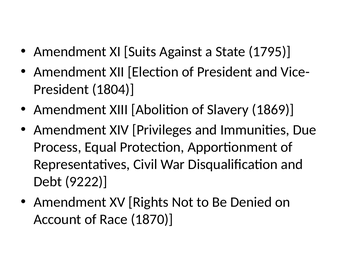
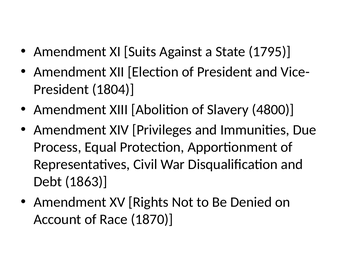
1869: 1869 -> 4800
9222: 9222 -> 1863
